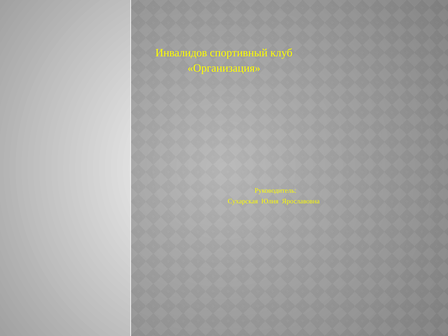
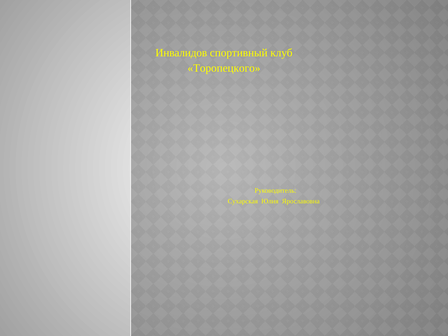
Организация: Организация -> Торопецкого
